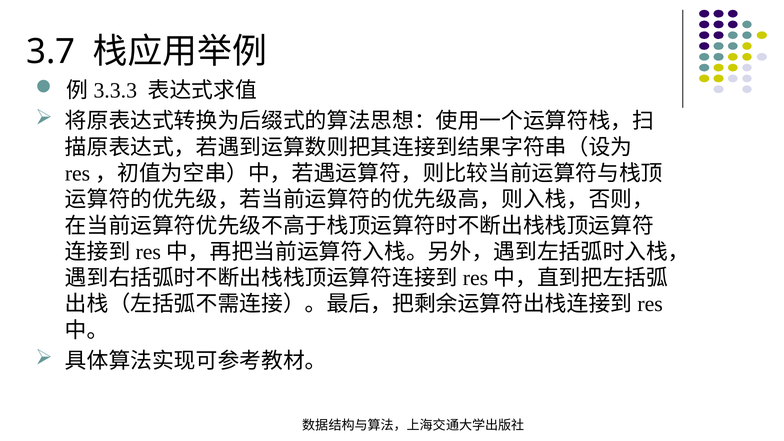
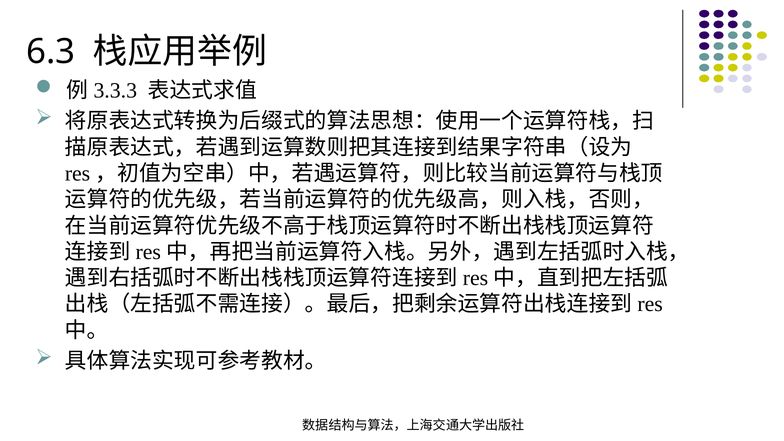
3.7: 3.7 -> 6.3
